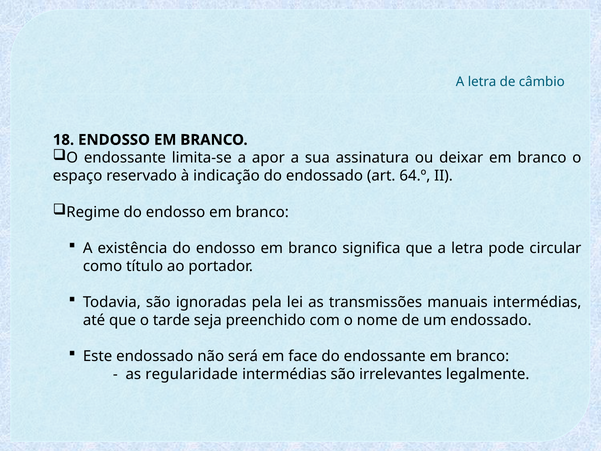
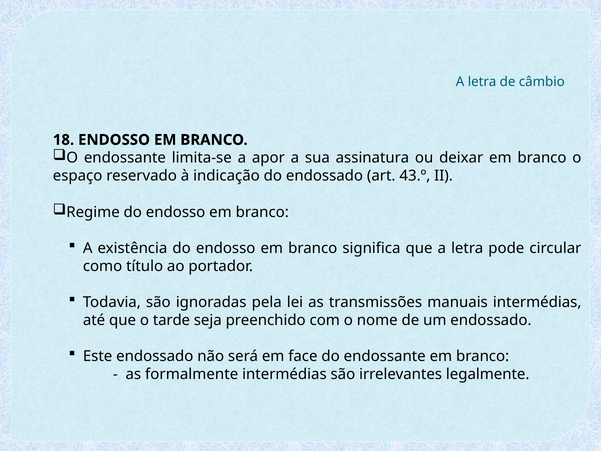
64.º: 64.º -> 43.º
regularidade: regularidade -> formalmente
